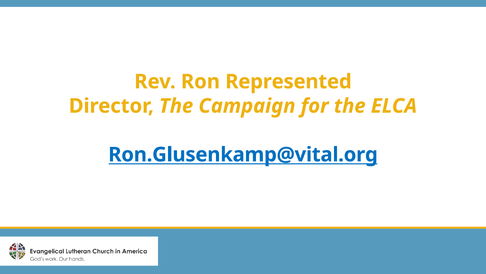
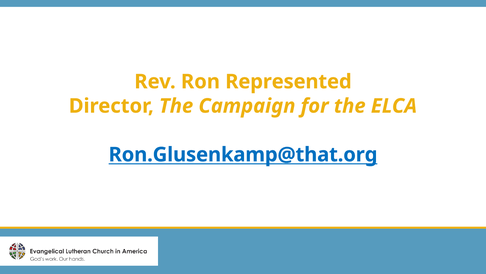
Ron.Glusenkamp@vital.org: Ron.Glusenkamp@vital.org -> Ron.Glusenkamp@that.org
